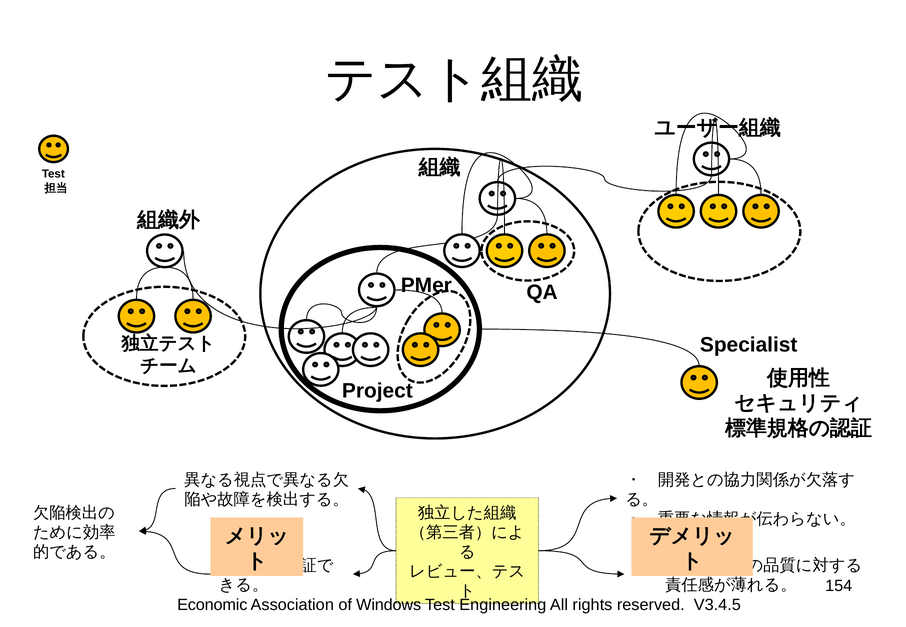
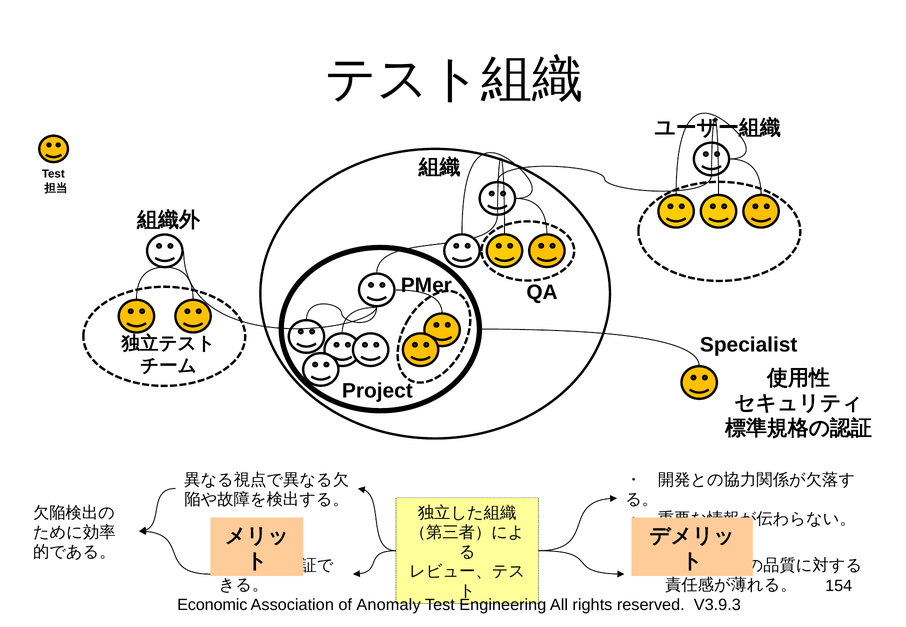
Windows: Windows -> Anomaly
V3.4.5: V3.4.5 -> V3.9.3
